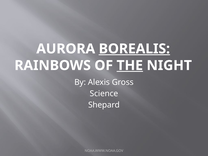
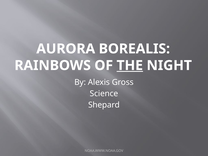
BOREALIS underline: present -> none
